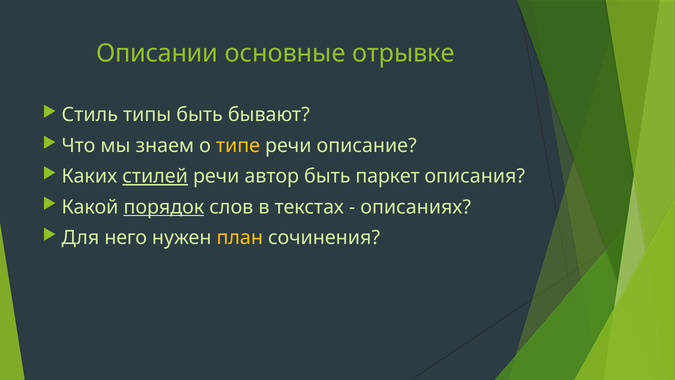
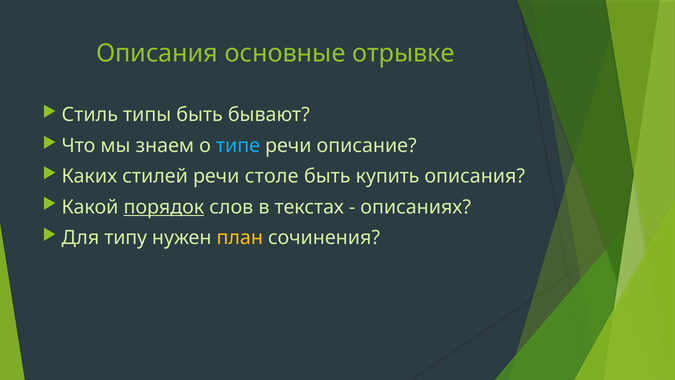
Описании at (157, 53): Описании -> Описания
типе colour: yellow -> light blue
стилей underline: present -> none
автор: автор -> столе
паркет: паркет -> купить
него: него -> типу
